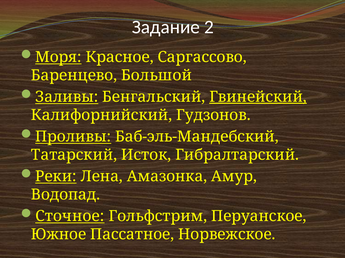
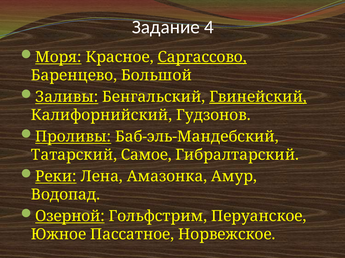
2: 2 -> 4
Саргассово underline: none -> present
Исток: Исток -> Самое
Сточное: Сточное -> Озерной
